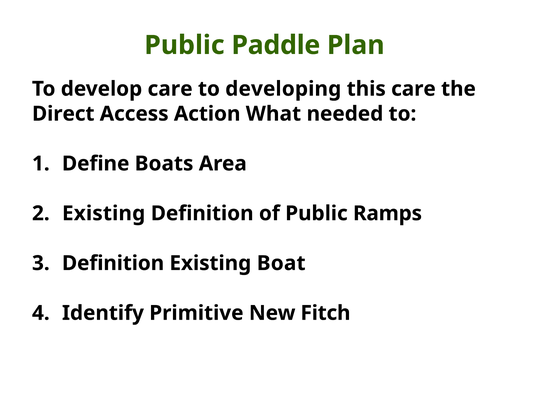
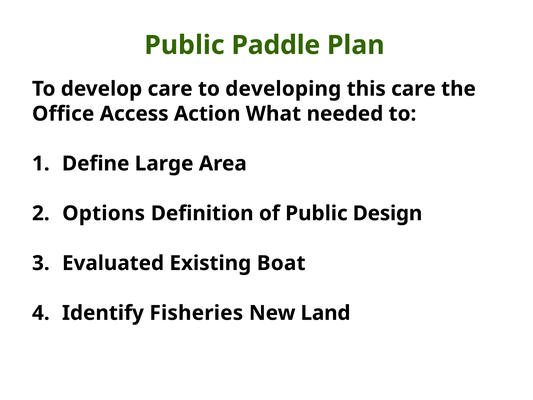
Direct: Direct -> Office
Boats: Boats -> Large
Existing at (104, 213): Existing -> Options
Ramps: Ramps -> Design
Definition at (113, 263): Definition -> Evaluated
Primitive: Primitive -> Fisheries
Fitch: Fitch -> Land
